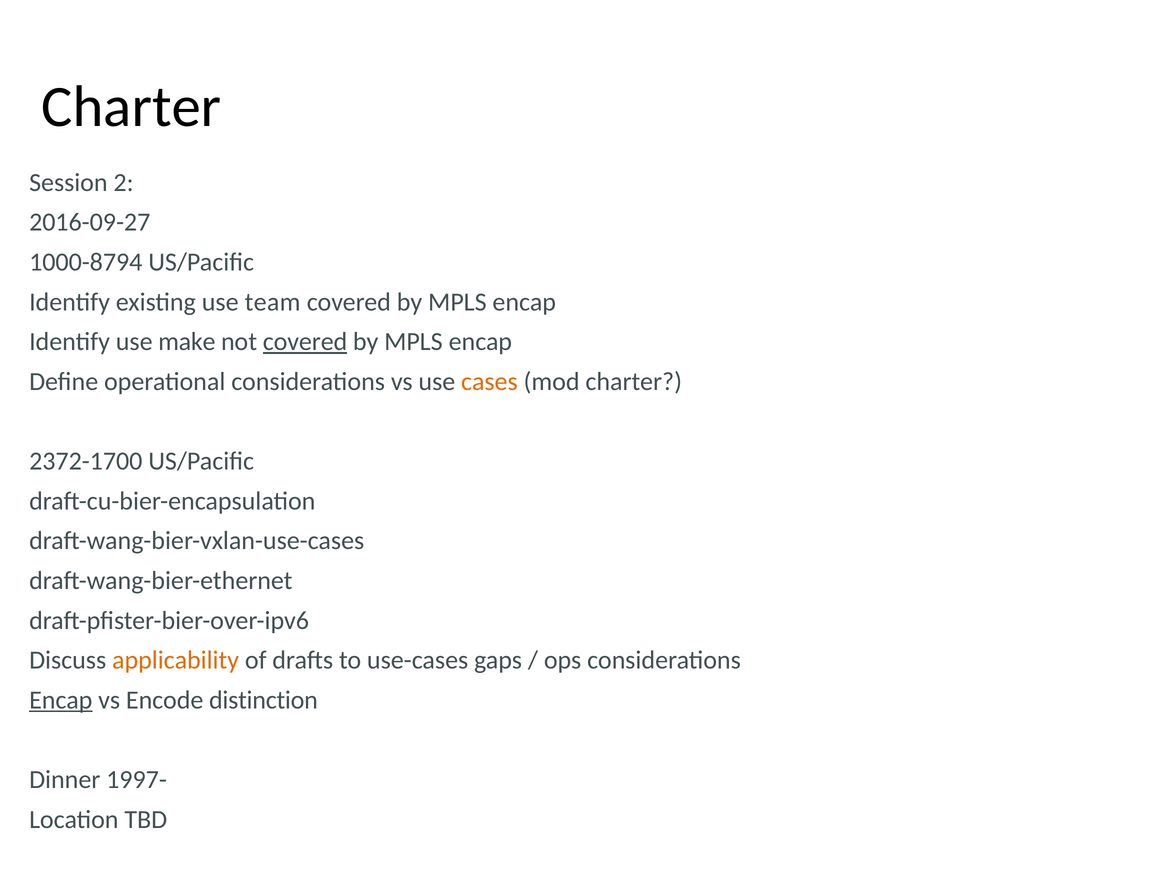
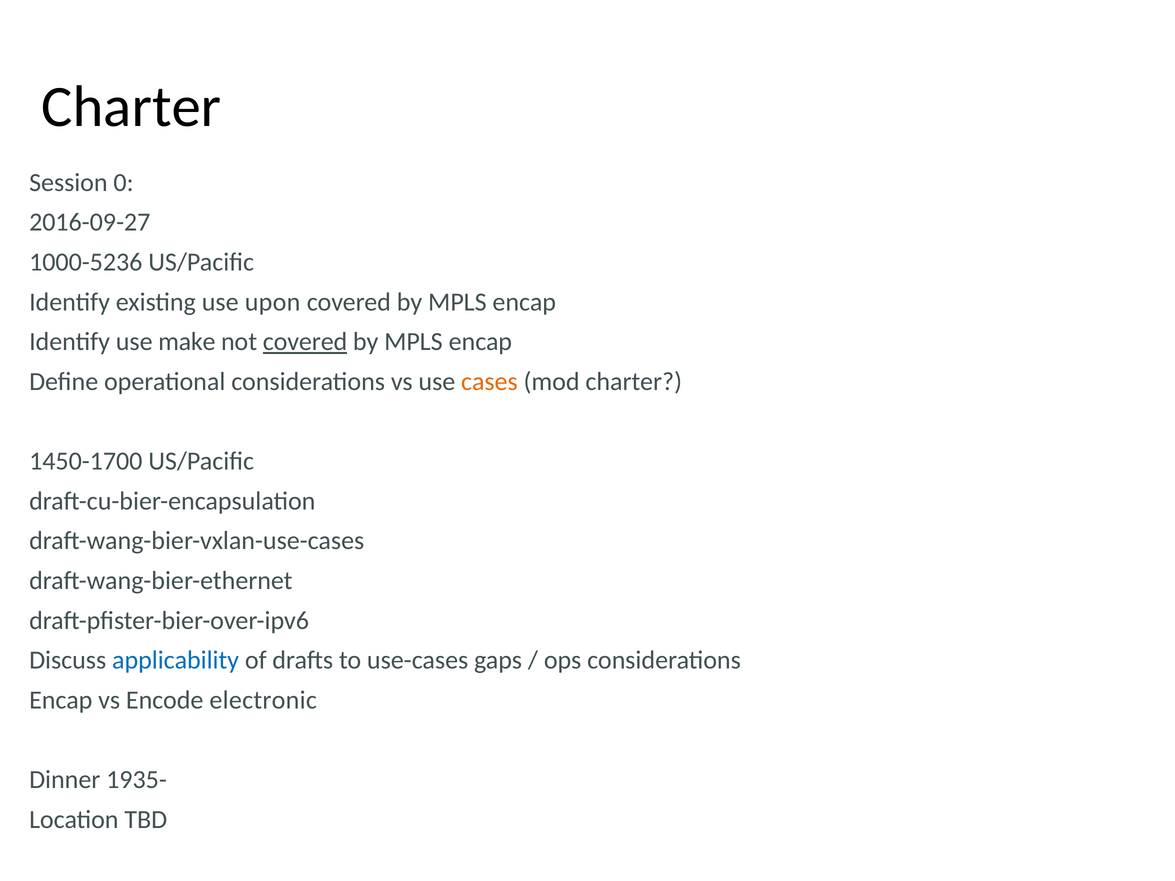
2: 2 -> 0
1000-8794: 1000-8794 -> 1000-5236
team: team -> upon
2372-1700: 2372-1700 -> 1450-1700
applicability colour: orange -> blue
Encap at (61, 700) underline: present -> none
distinction: distinction -> electronic
1997-: 1997- -> 1935-
